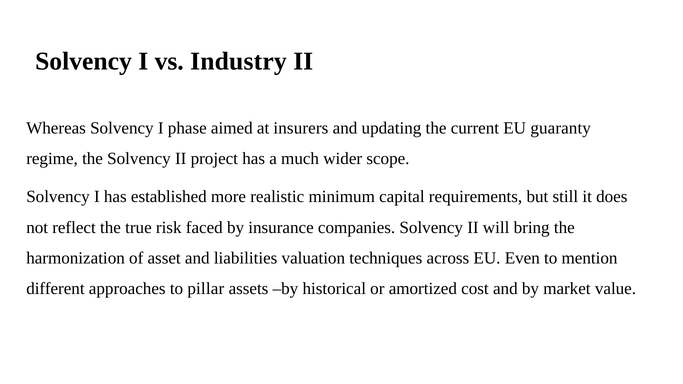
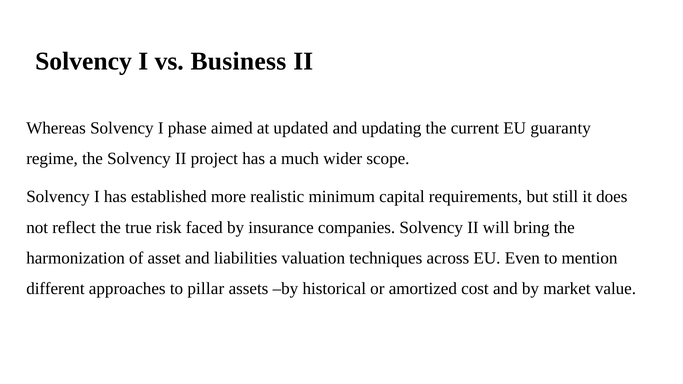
Industry: Industry -> Business
insurers: insurers -> updated
